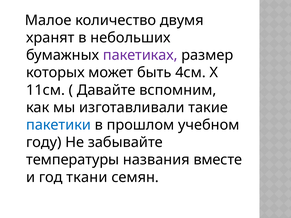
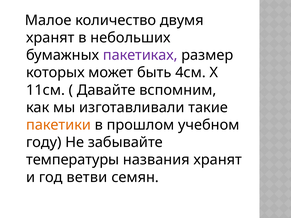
пакетики colour: blue -> orange
названия вместе: вместе -> хранят
ткани: ткани -> ветви
